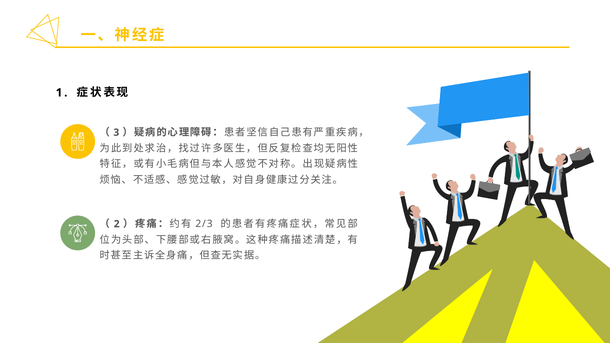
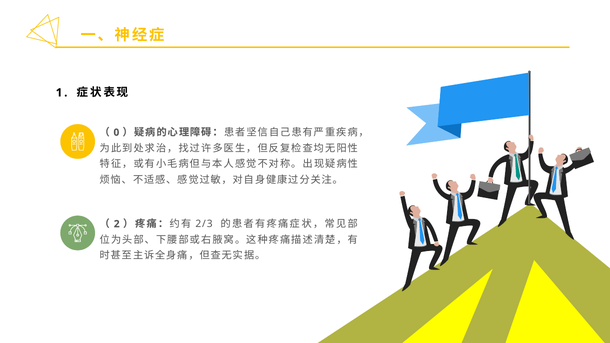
3: 3 -> 0
